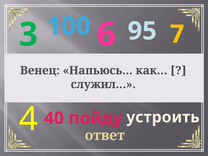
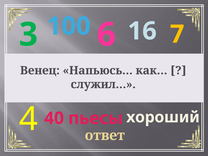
95: 95 -> 16
устроить: устроить -> хороший
пойду: пойду -> пьесы
